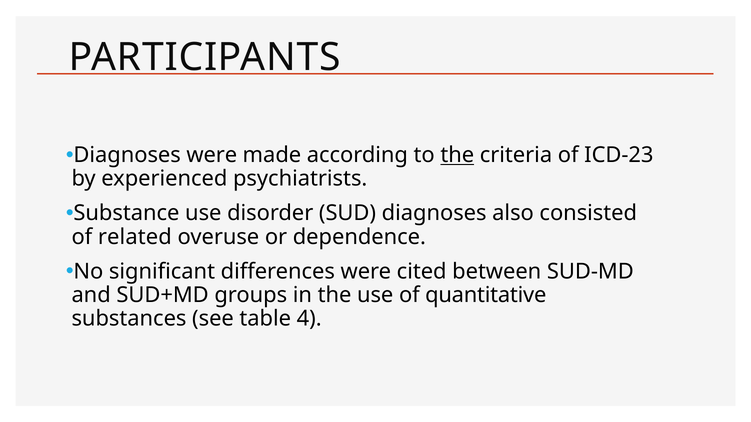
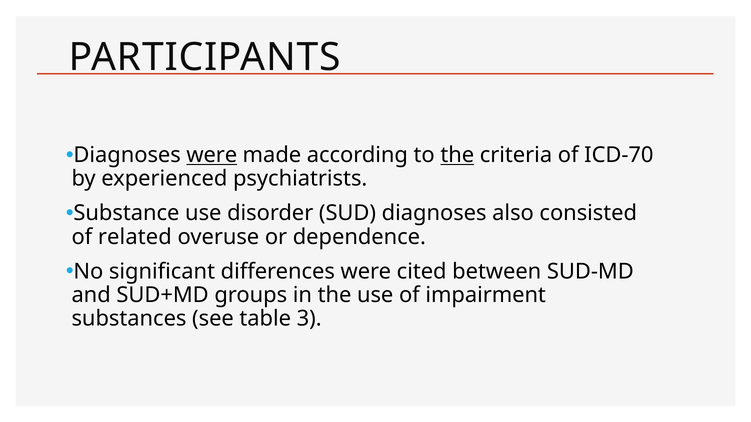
were at (212, 155) underline: none -> present
ICD-23: ICD-23 -> ICD-70
quantitative: quantitative -> impairment
4: 4 -> 3
